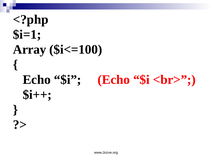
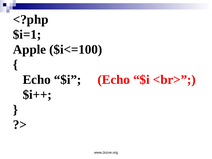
Array: Array -> Apple
